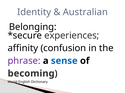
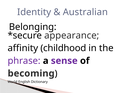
experiences: experiences -> appearance
confusion: confusion -> childhood
sense colour: blue -> purple
